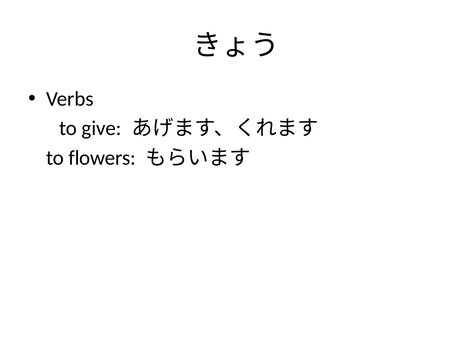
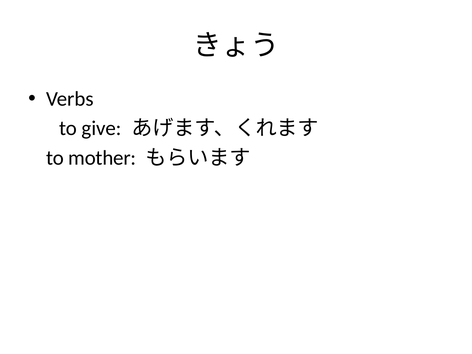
flowers: flowers -> mother
